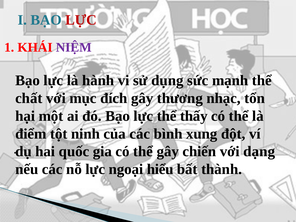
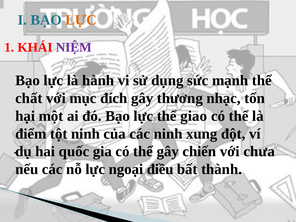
LỰC at (81, 20) colour: red -> orange
thấy: thấy -> giao
các bình: bình -> ninh
dạng: dạng -> chưa
hiểu: hiểu -> điều
